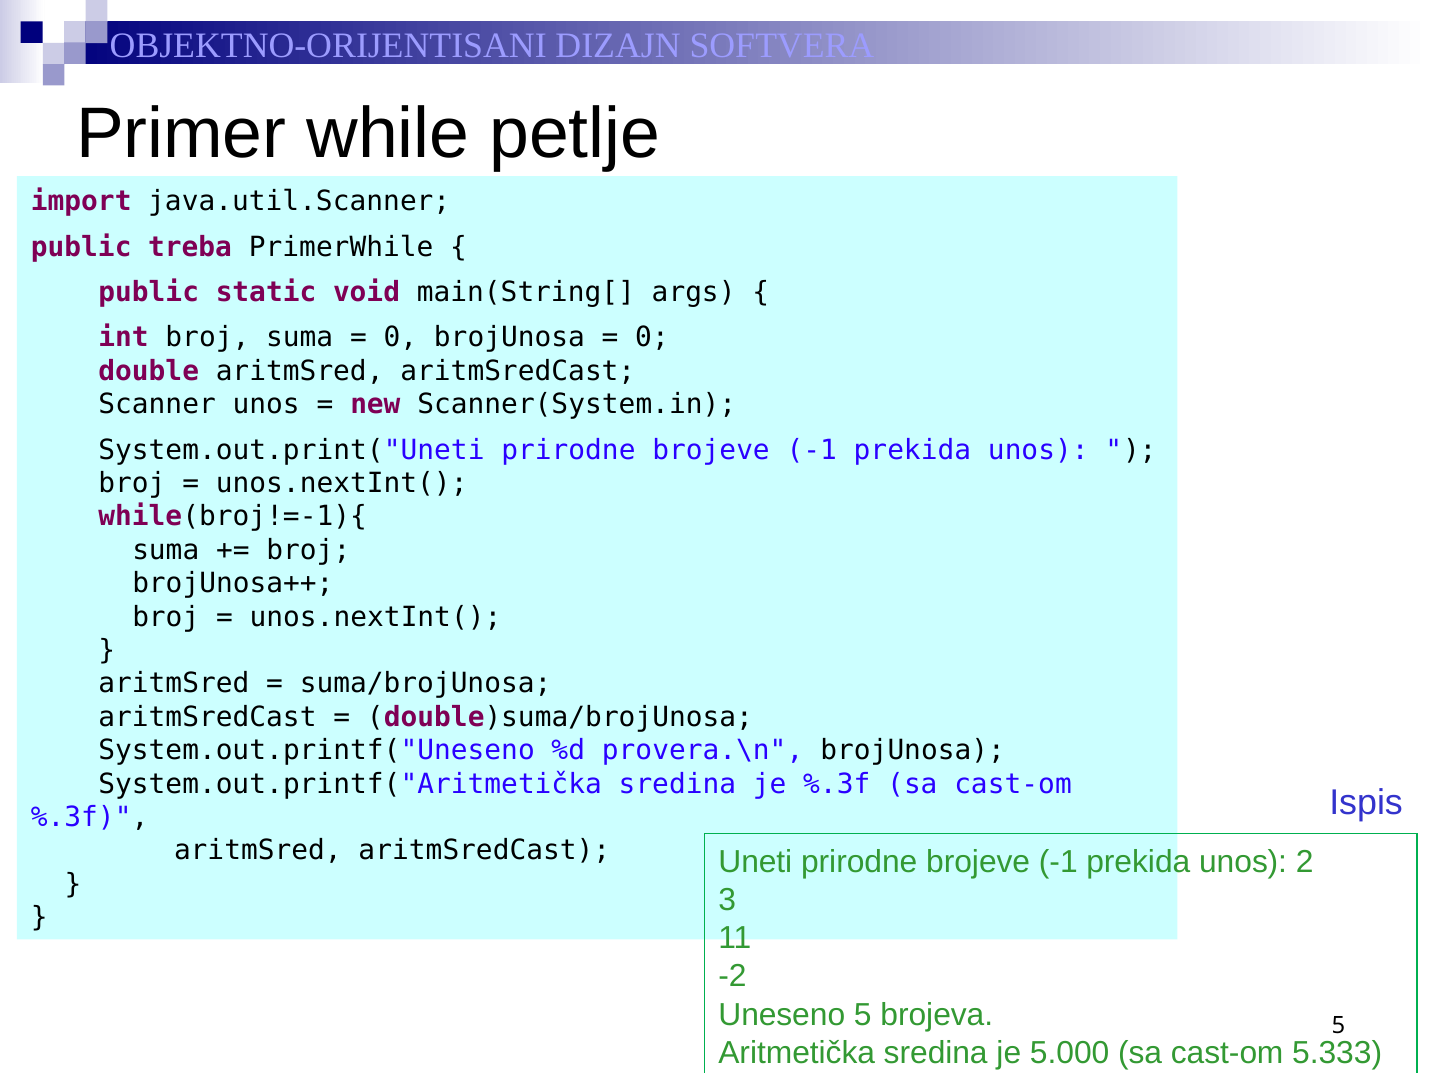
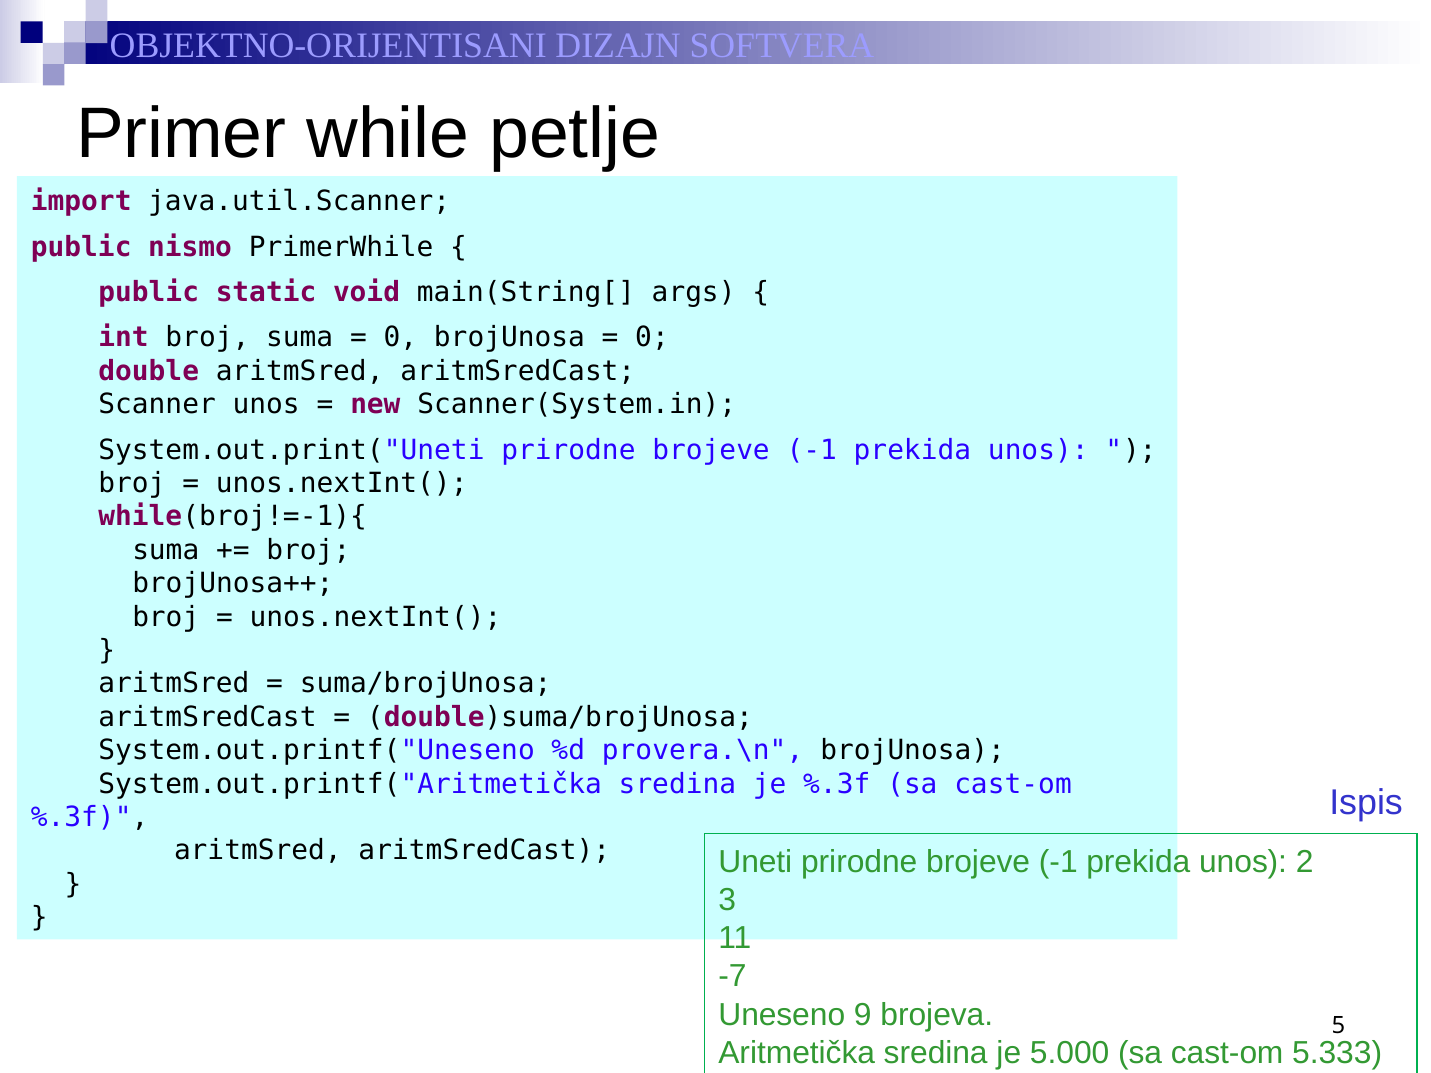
treba: treba -> nismo
-2: -2 -> -7
Uneseno 5: 5 -> 9
